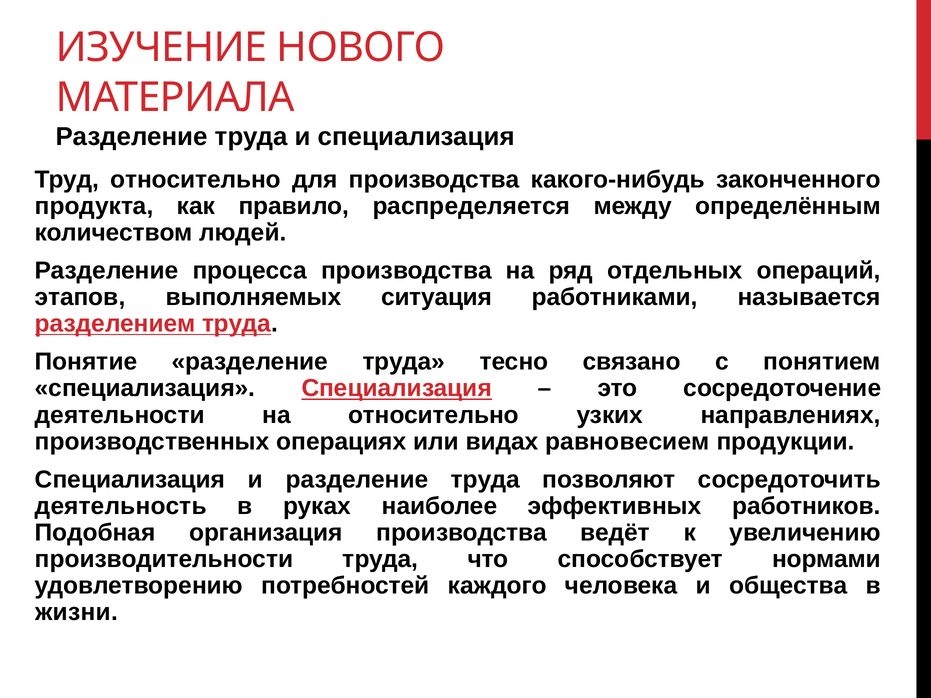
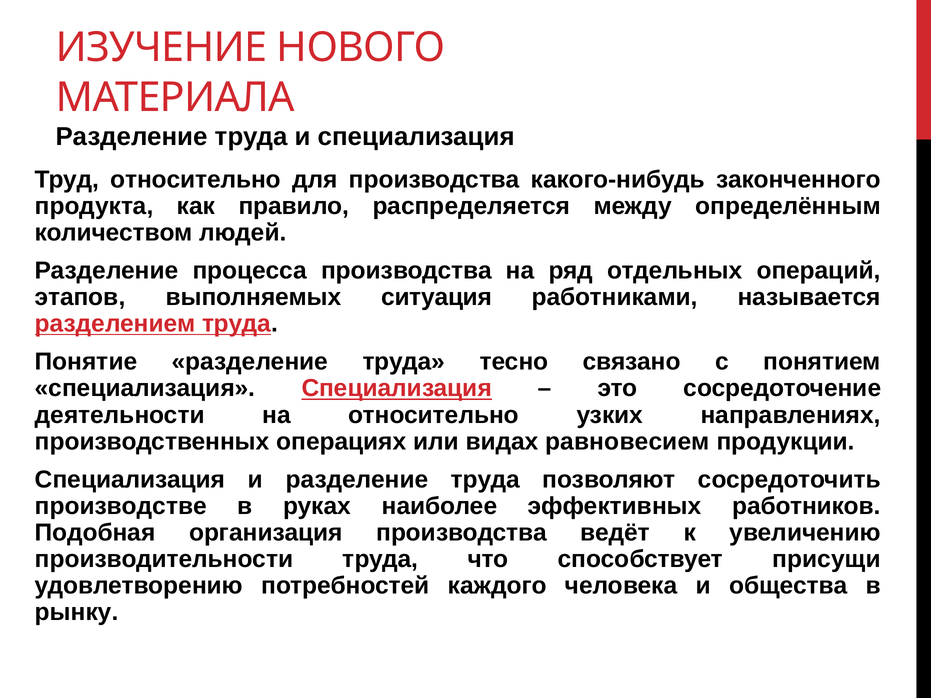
деятельность: деятельность -> производстве
нормами: нормами -> присущи
жизни: жизни -> рынку
